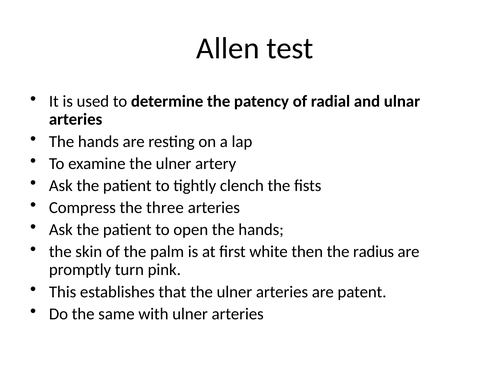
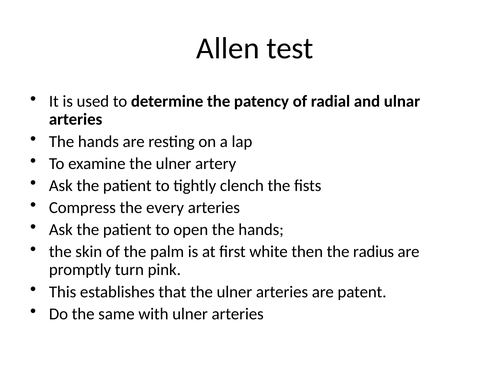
three: three -> every
